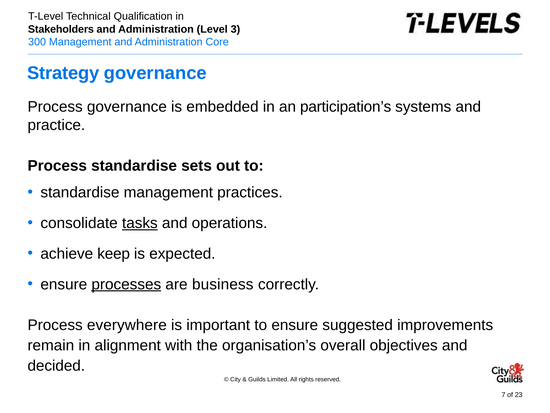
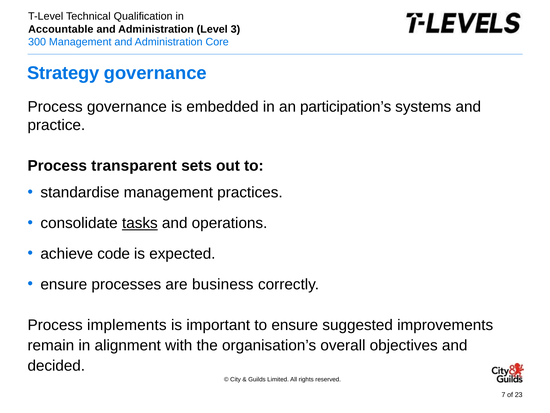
Stakeholders: Stakeholders -> Accountable
Process standardise: standardise -> transparent
keep: keep -> code
processes underline: present -> none
everywhere: everywhere -> implements
